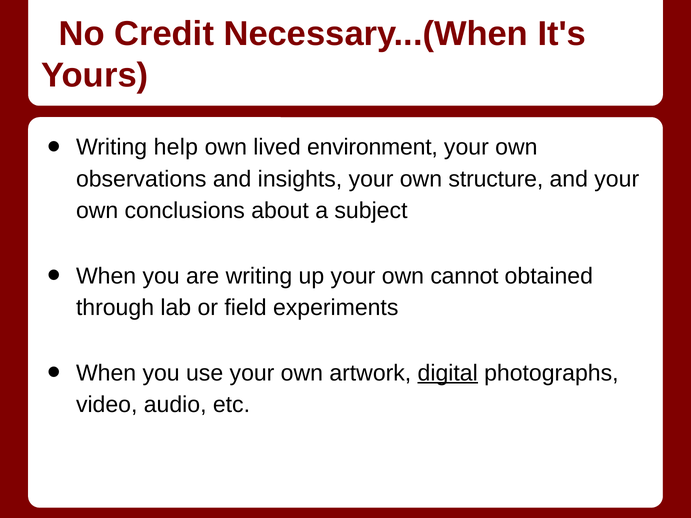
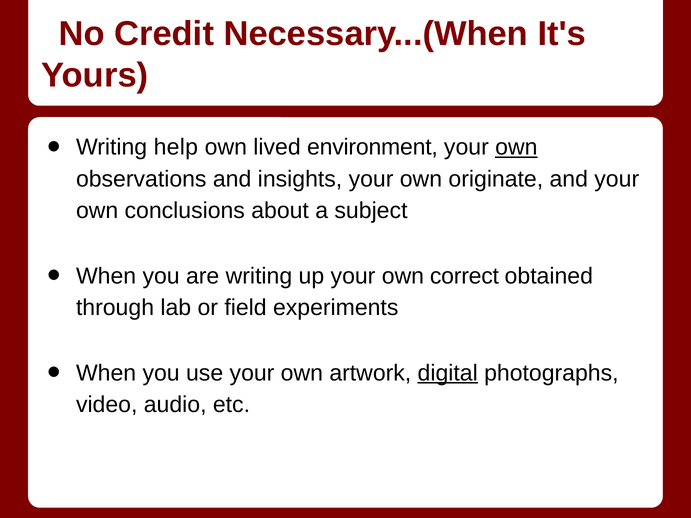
own at (516, 147) underline: none -> present
structure: structure -> originate
cannot: cannot -> correct
